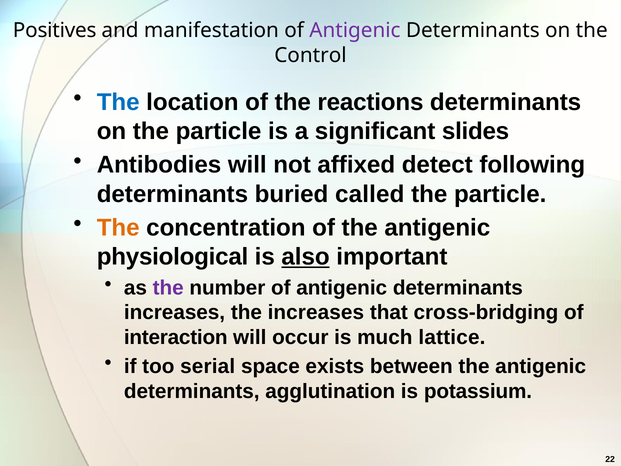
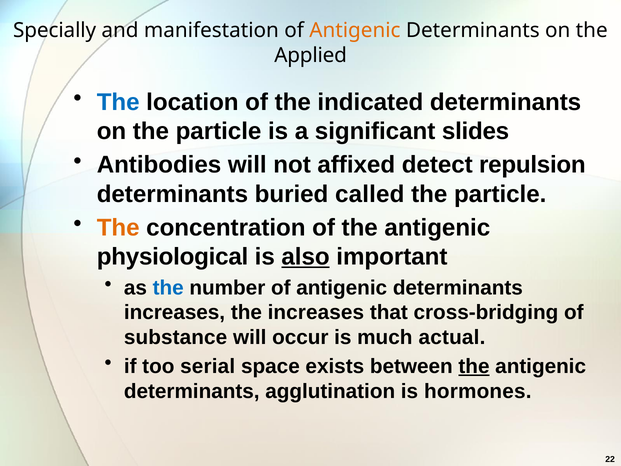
Positives: Positives -> Specially
Antigenic at (355, 30) colour: purple -> orange
Control: Control -> Applied
reactions: reactions -> indicated
following: following -> repulsion
the at (168, 288) colour: purple -> blue
interaction: interaction -> substance
lattice: lattice -> actual
the at (474, 366) underline: none -> present
potassium: potassium -> hormones
